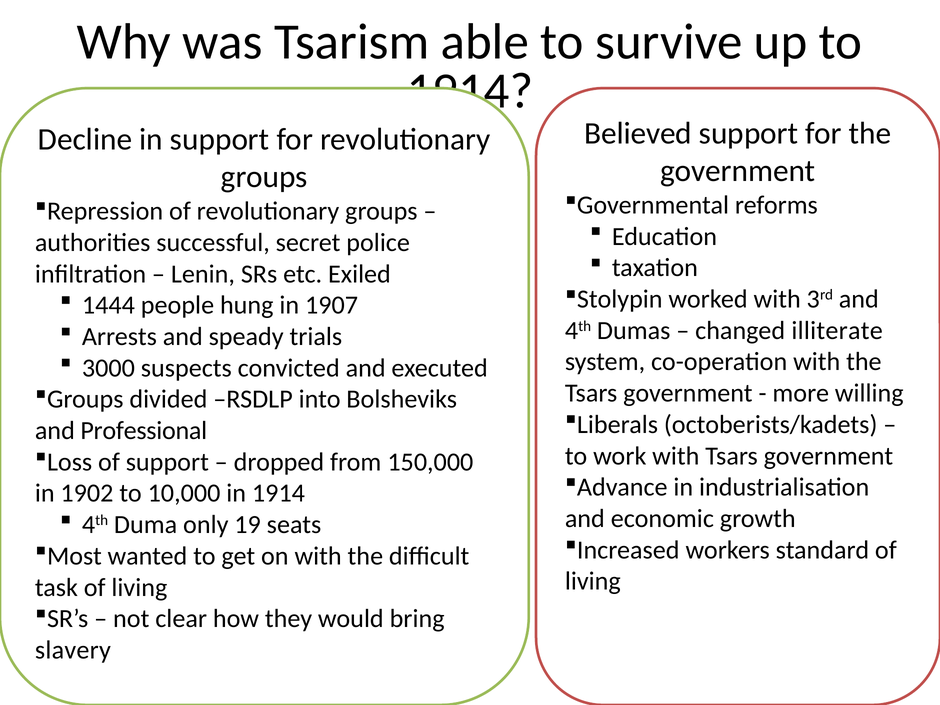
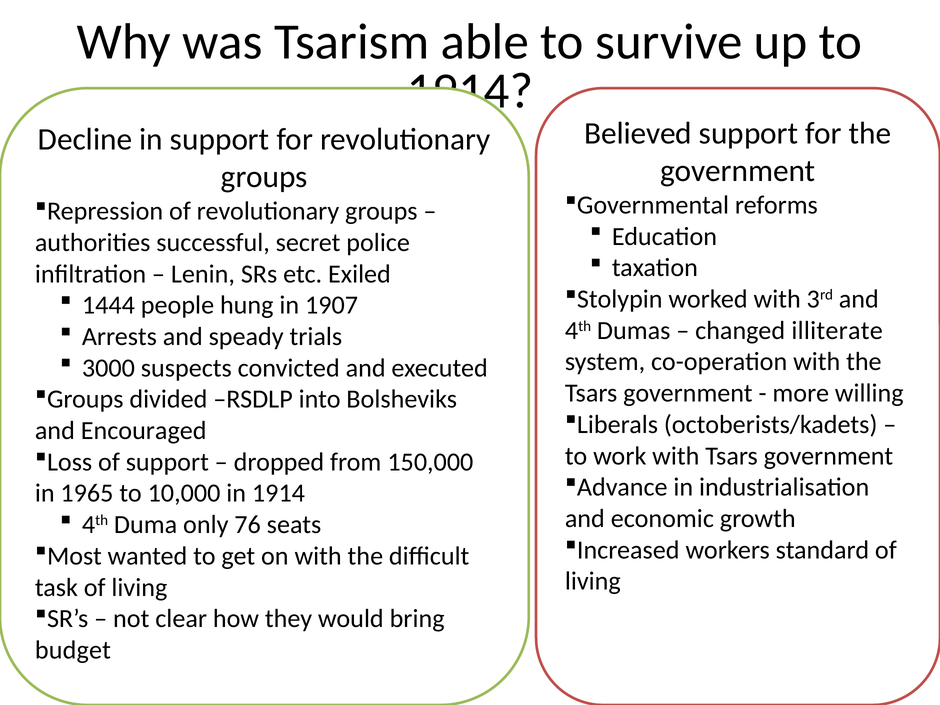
Professional: Professional -> Encouraged
1902: 1902 -> 1965
19: 19 -> 76
slavery: slavery -> budget
